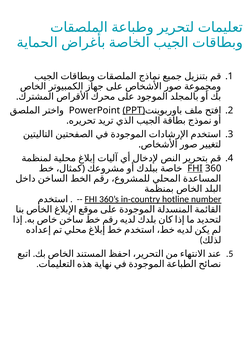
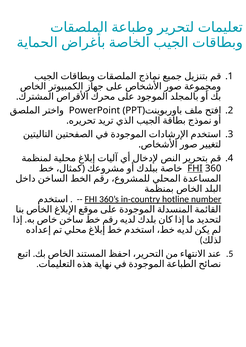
PPT underline: present -> none
